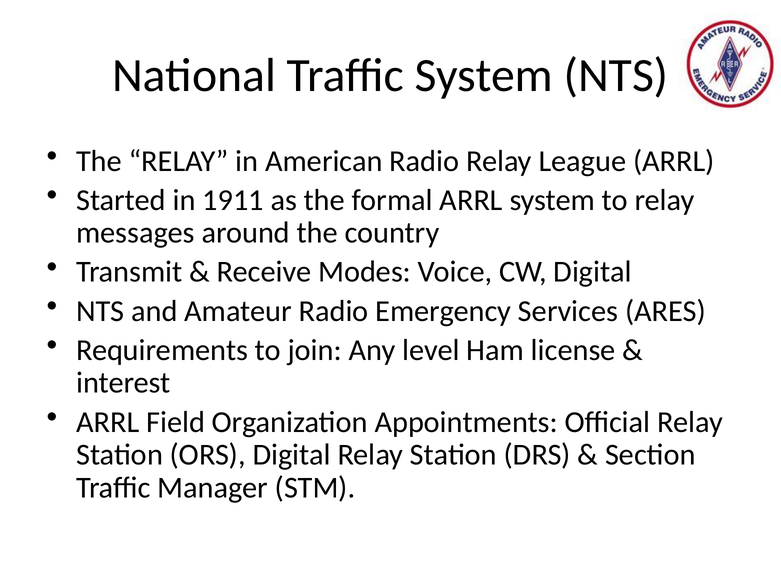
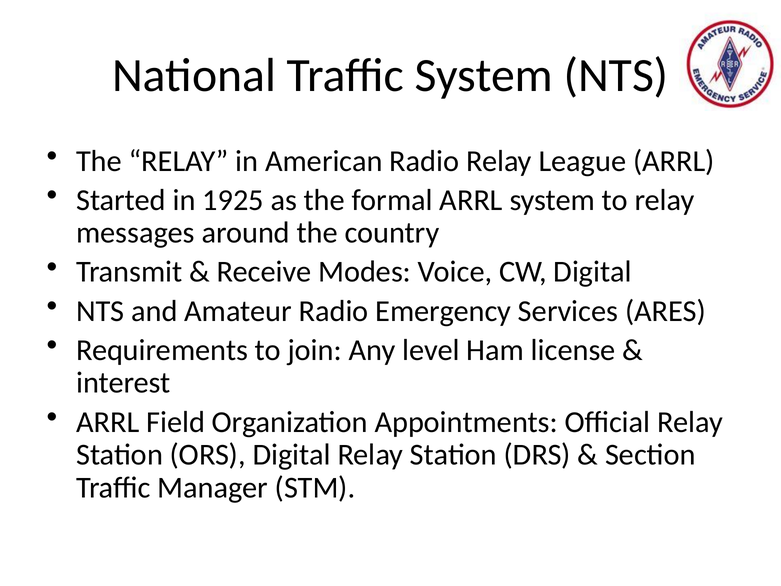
1911: 1911 -> 1925
